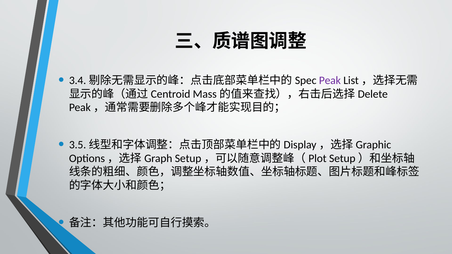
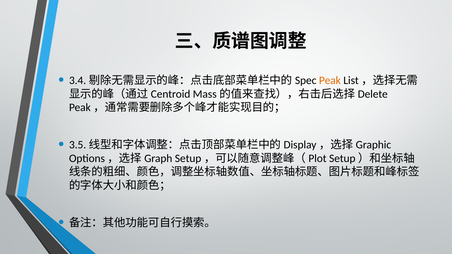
Peak colour: purple -> orange
